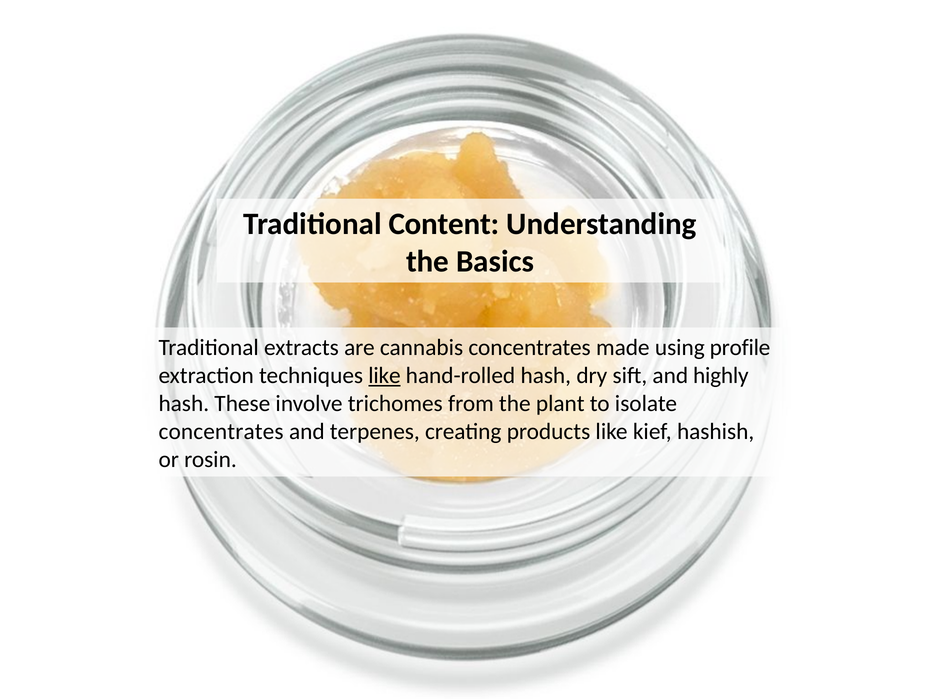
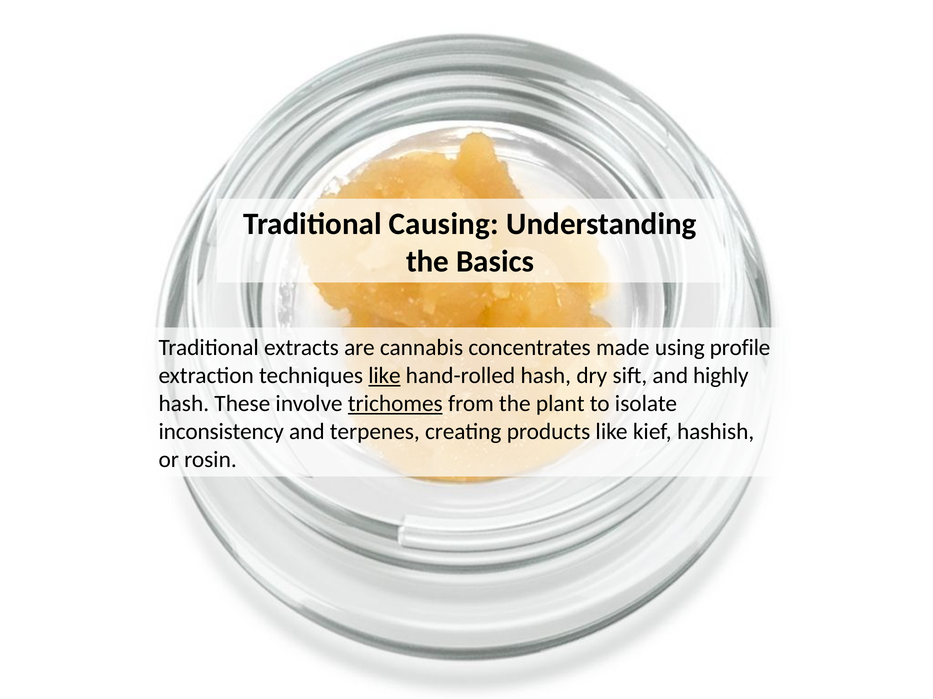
Content: Content -> Causing
trichomes underline: none -> present
concentrates at (221, 432): concentrates -> inconsistency
